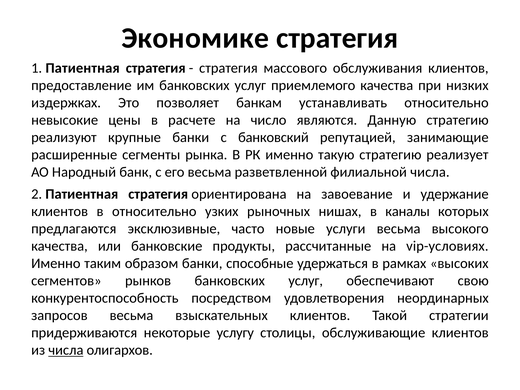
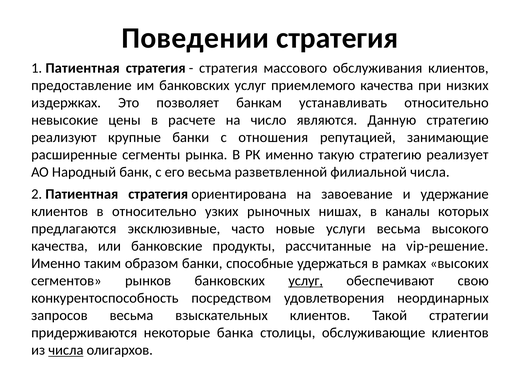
Экономике: Экономике -> Поведении
банковский: банковский -> отношения
vip-условиях: vip-условиях -> vip-решение
услуг at (306, 281) underline: none -> present
услугу: услугу -> банка
